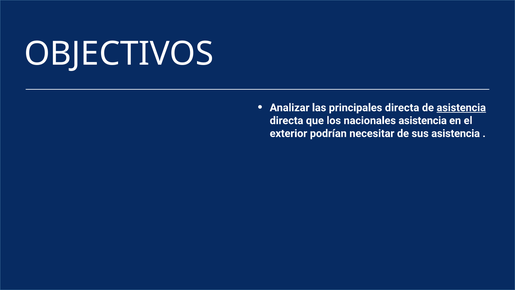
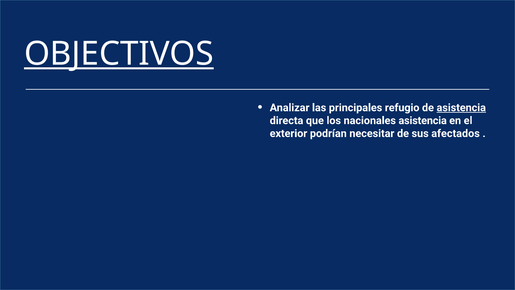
OBJECTIVOS underline: none -> present
principales directa: directa -> refugio
sus asistencia: asistencia -> afectados
